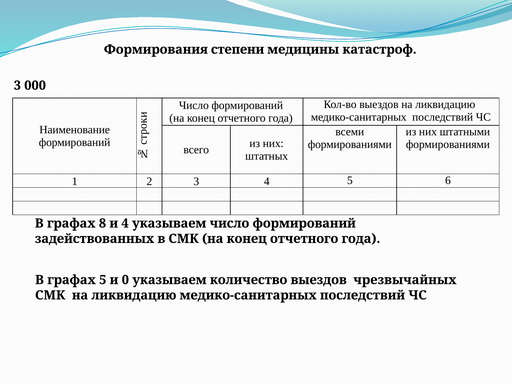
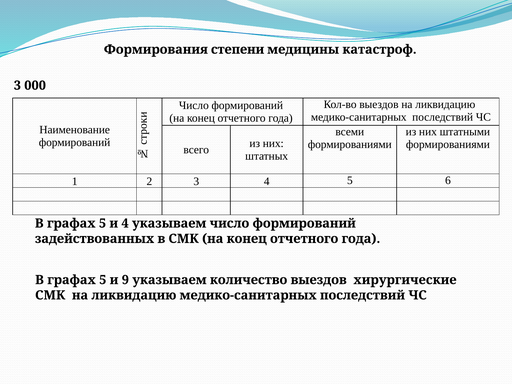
8 at (102, 223): 8 -> 5
0: 0 -> 9
чрезвычайных: чрезвычайных -> хирургические
